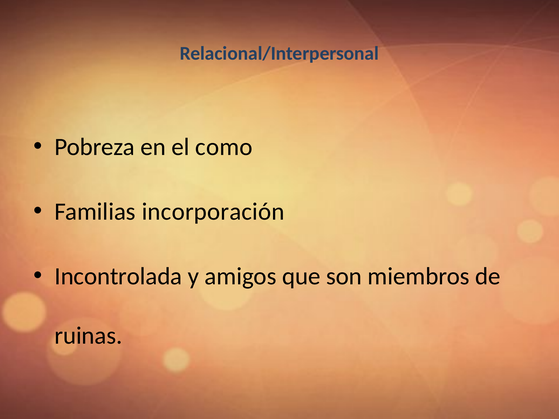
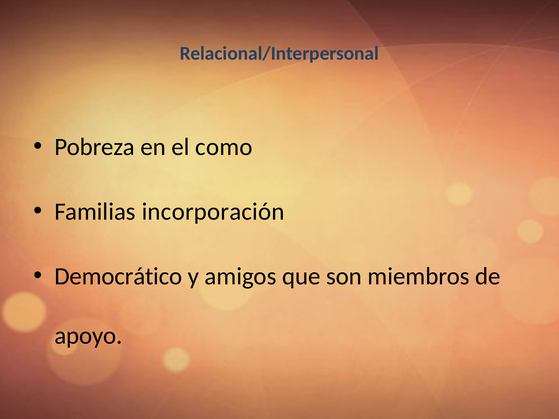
Incontrolada: Incontrolada -> Democrático
ruinas: ruinas -> apoyo
